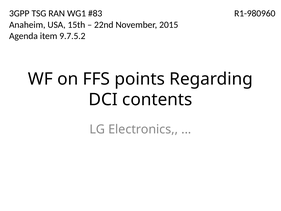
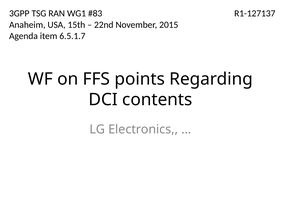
R1-980960: R1-980960 -> R1-127137
9.7.5.2: 9.7.5.2 -> 6.5.1.7
